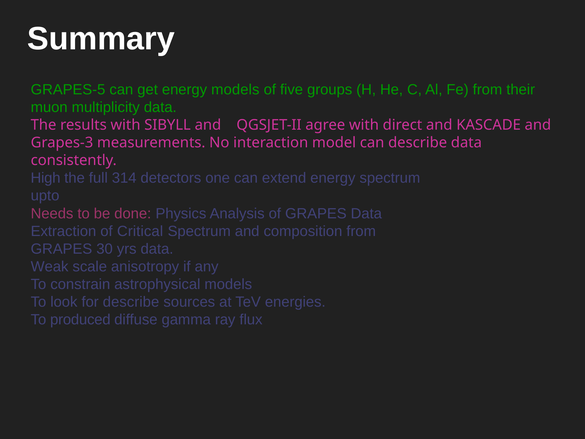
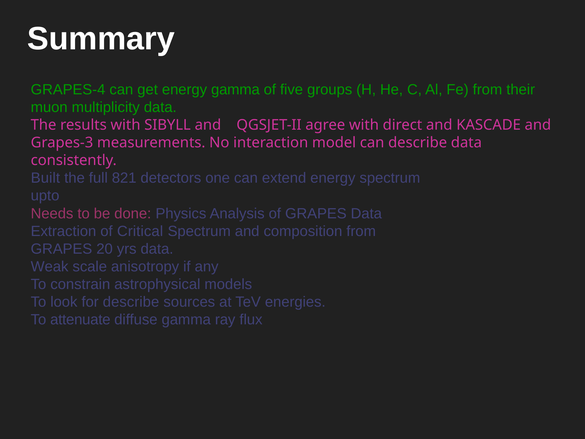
GRAPES-5: GRAPES-5 -> GRAPES-4
energy models: models -> gamma
High: High -> Built
314: 314 -> 821
30: 30 -> 20
produced: produced -> attenuate
